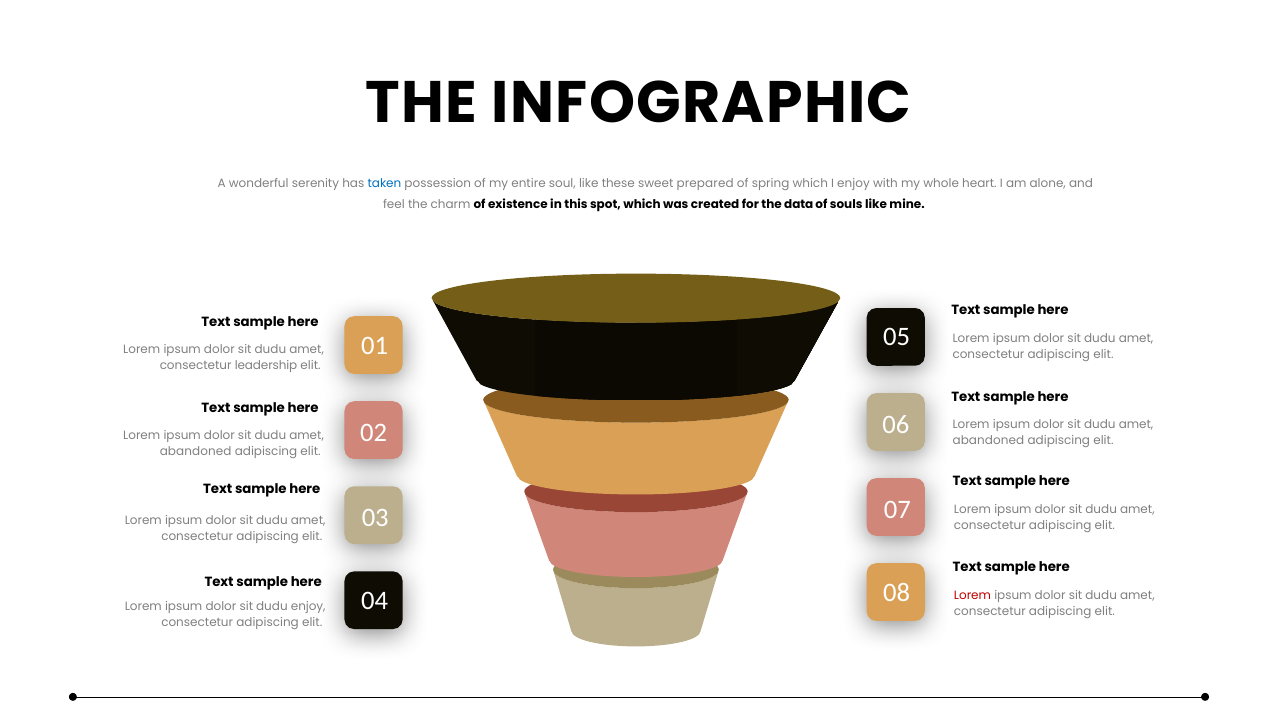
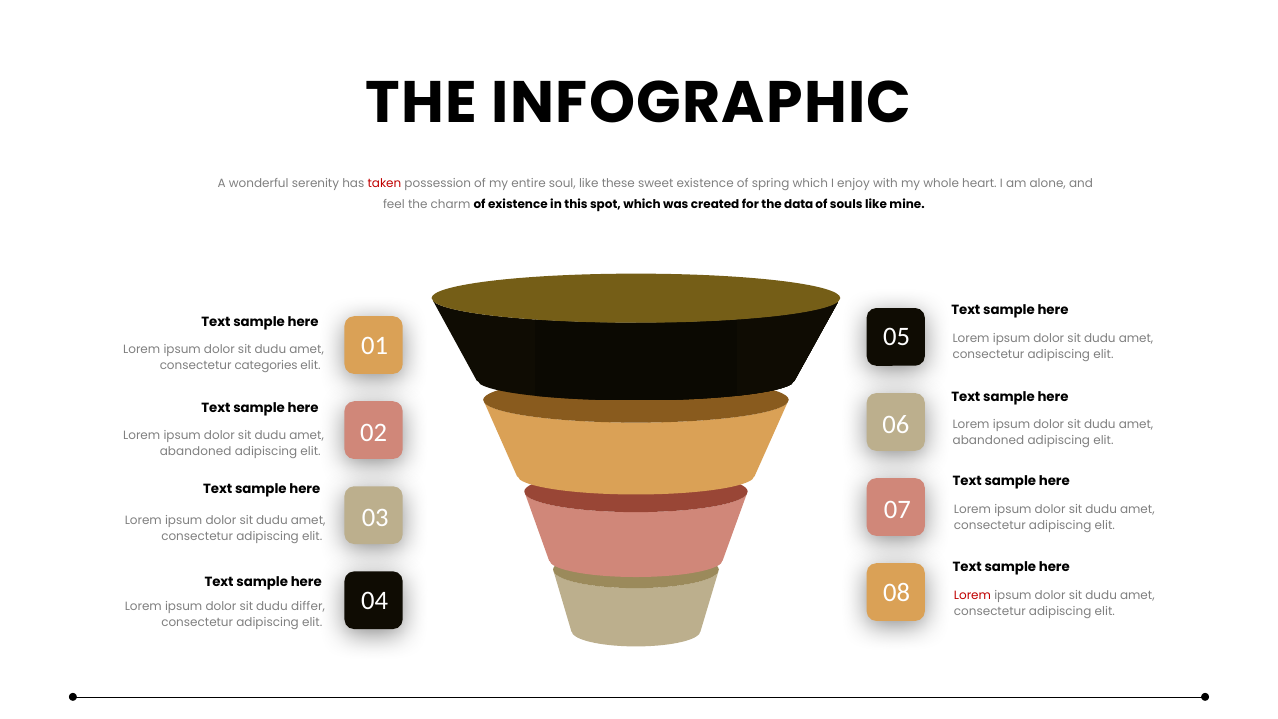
taken colour: blue -> red
sweet prepared: prepared -> existence
leadership: leadership -> categories
dudu enjoy: enjoy -> differ
